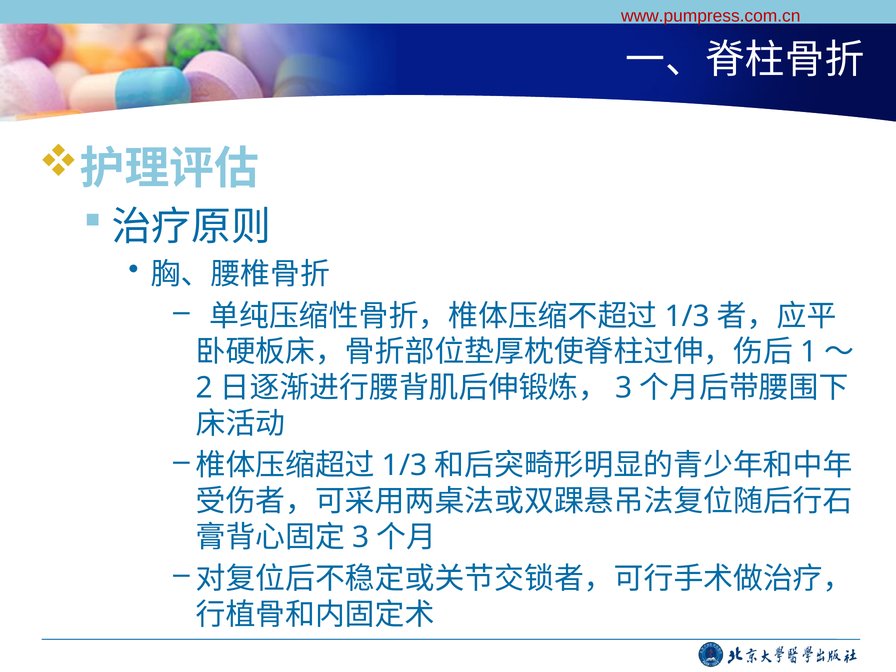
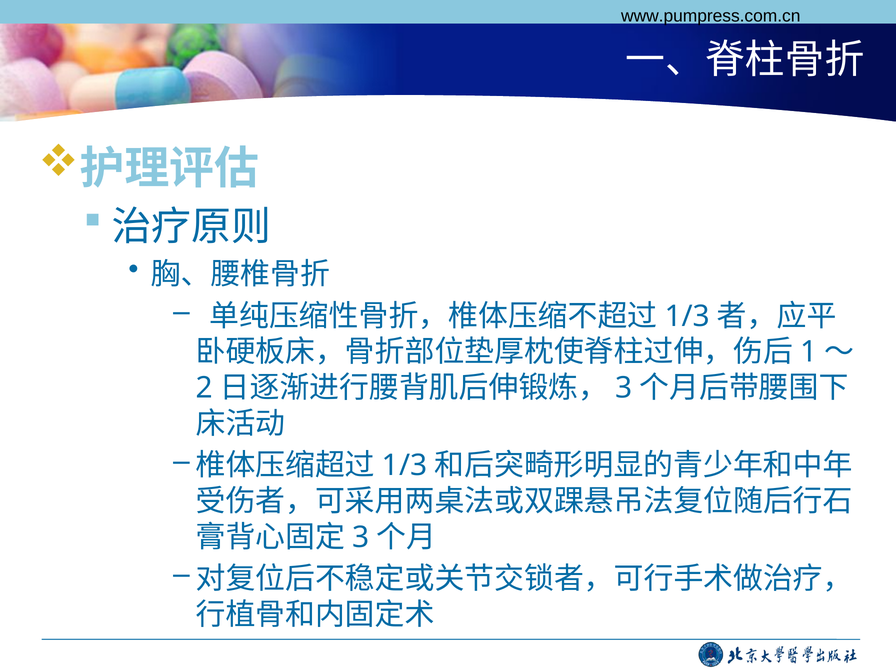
www.pumpress.com.cn colour: red -> black
